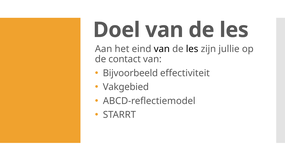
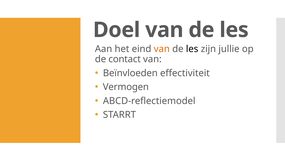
van at (162, 49) colour: black -> orange
Bijvoorbeeld: Bijvoorbeeld -> Beïnvloeden
Vakgebied: Vakgebied -> Vermogen
